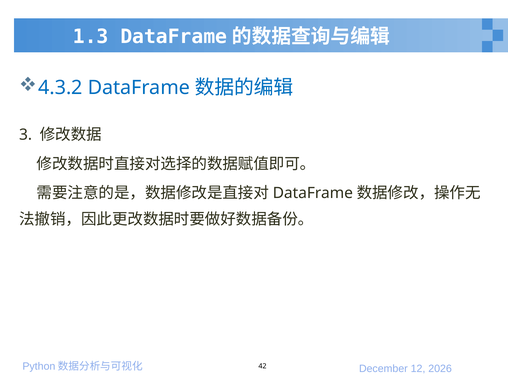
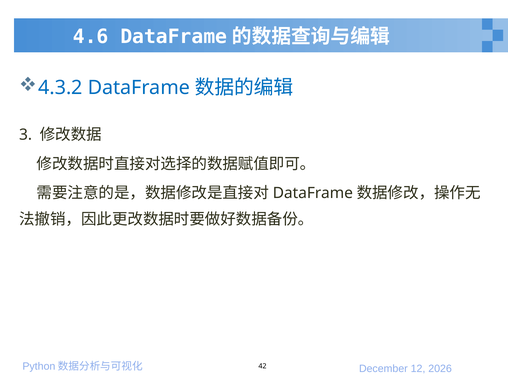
1.3: 1.3 -> 4.6
